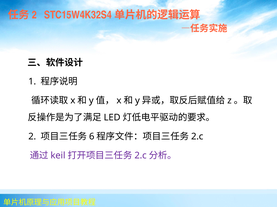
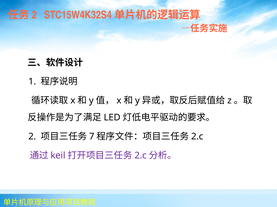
6: 6 -> 7
